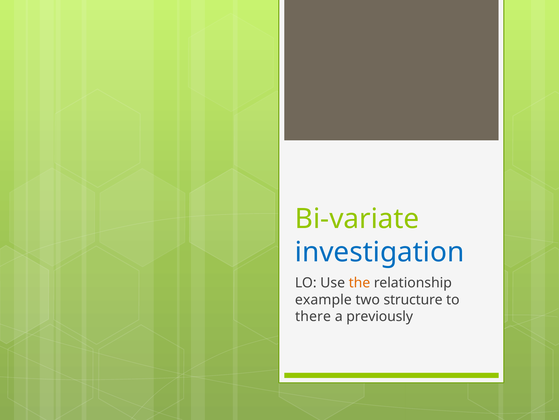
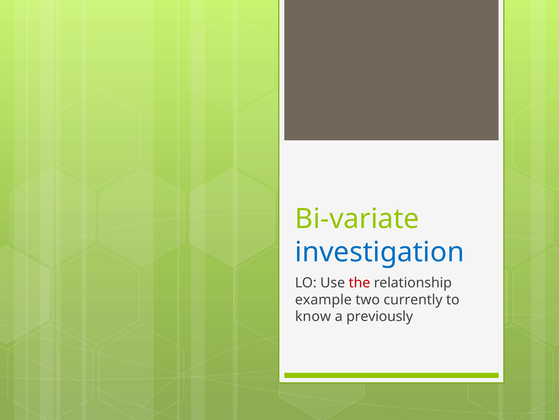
the colour: orange -> red
structure: structure -> currently
there: there -> know
